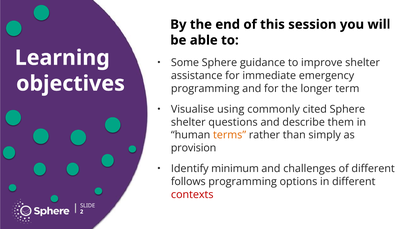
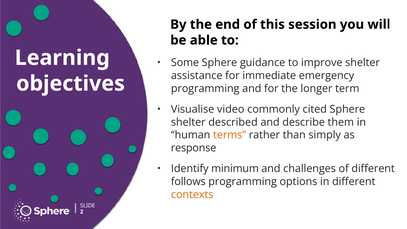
using: using -> video
questions: questions -> described
provision: provision -> response
contexts colour: red -> orange
